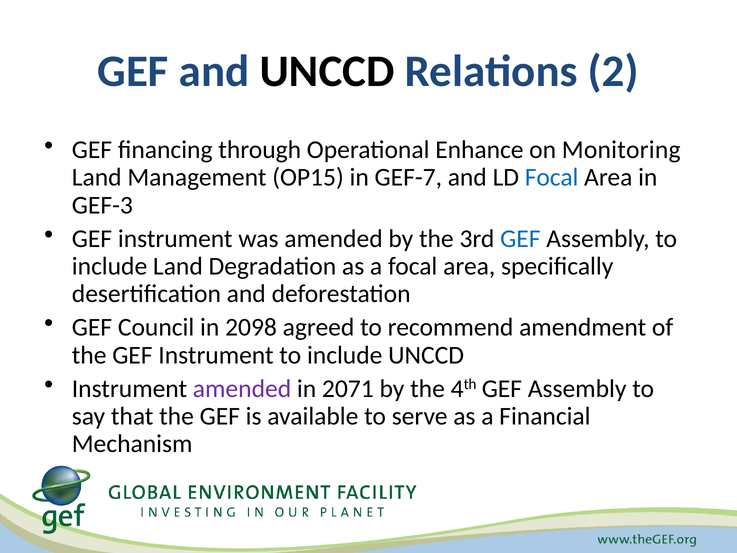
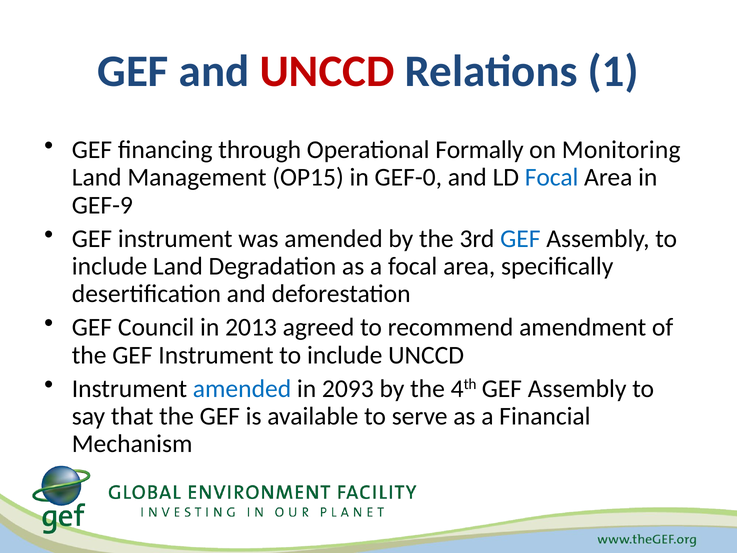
UNCCD at (327, 71) colour: black -> red
2: 2 -> 1
Enhance: Enhance -> Formally
GEF-7: GEF-7 -> GEF-0
GEF-3: GEF-3 -> GEF-9
2098: 2098 -> 2013
amended at (242, 388) colour: purple -> blue
2071: 2071 -> 2093
